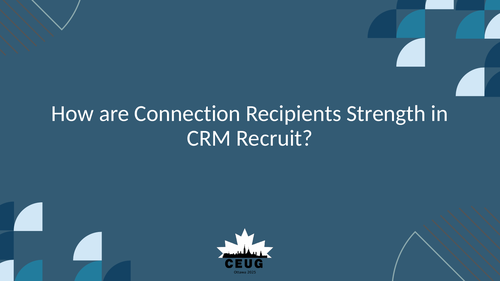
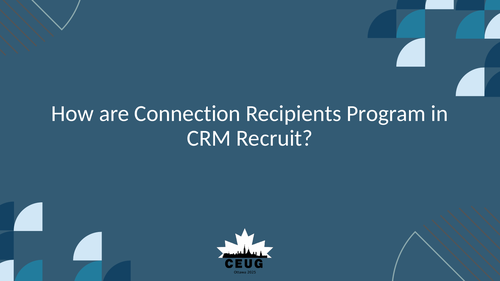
Strength: Strength -> Program
